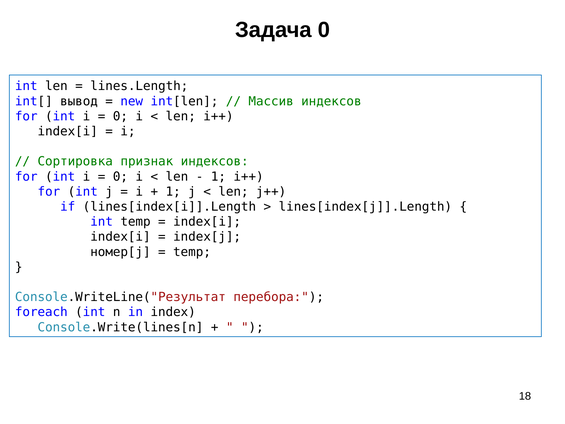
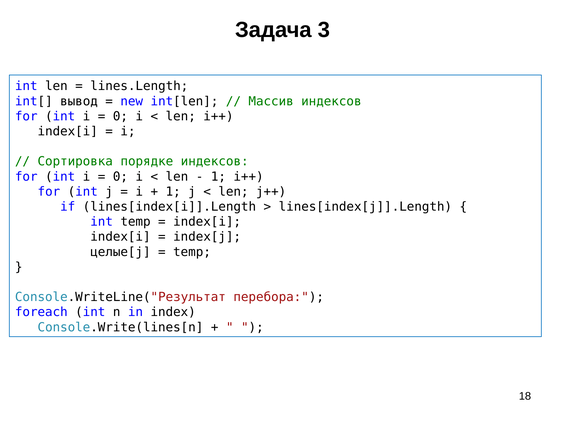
Задача 0: 0 -> 3
признак: признак -> порядке
номер[j: номер[j -> целые[j
